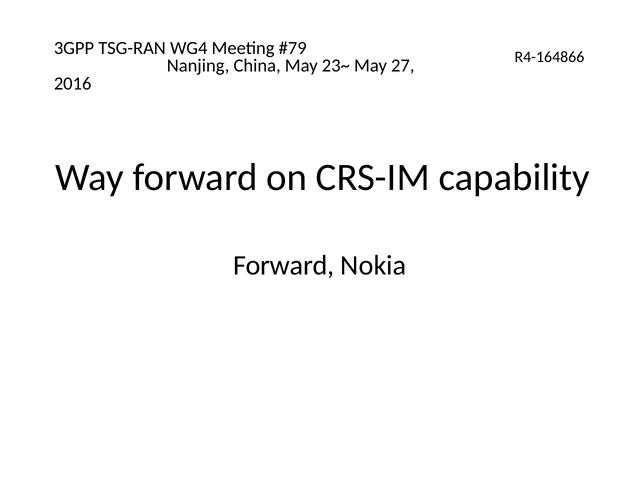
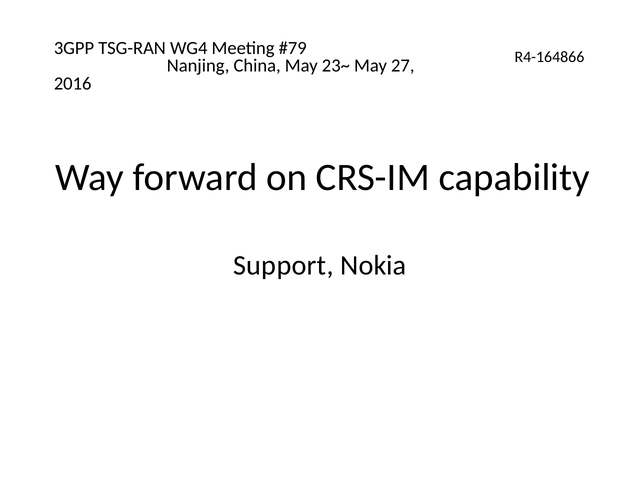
Forward at (284, 266): Forward -> Support
